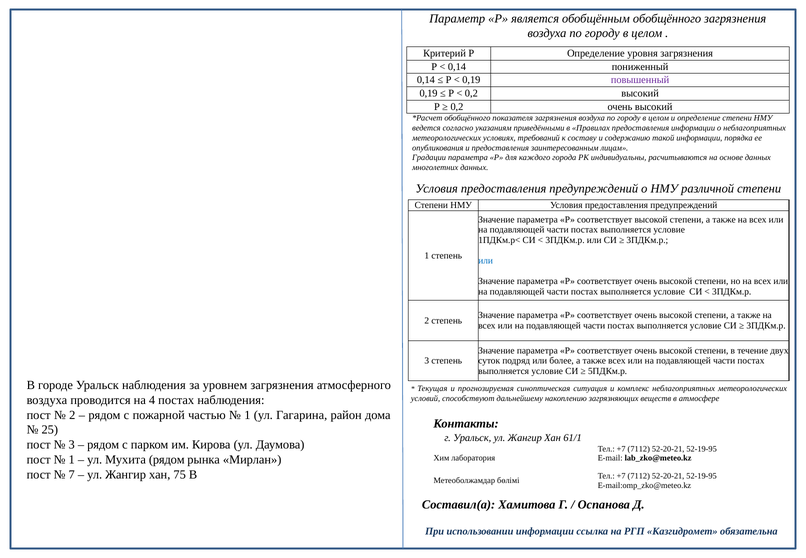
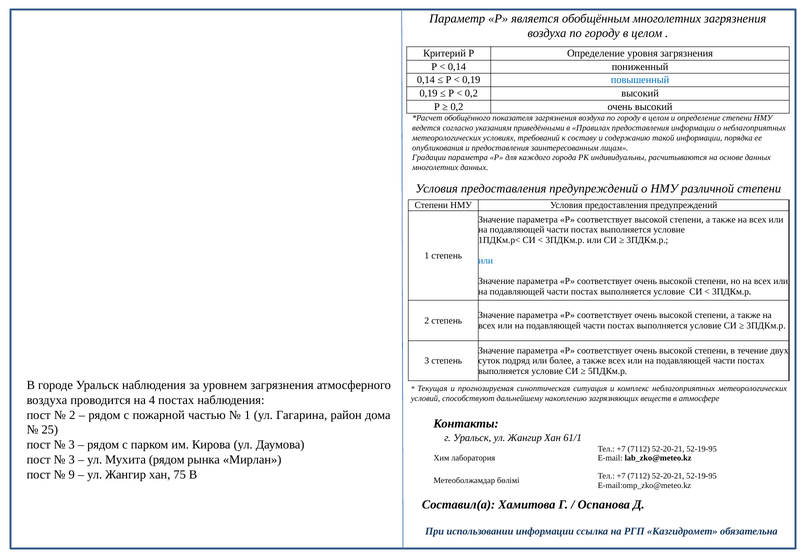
обобщённым обобщённого: обобщённого -> многолетних
повышенный colour: purple -> blue
1 at (72, 460): 1 -> 3
7: 7 -> 9
